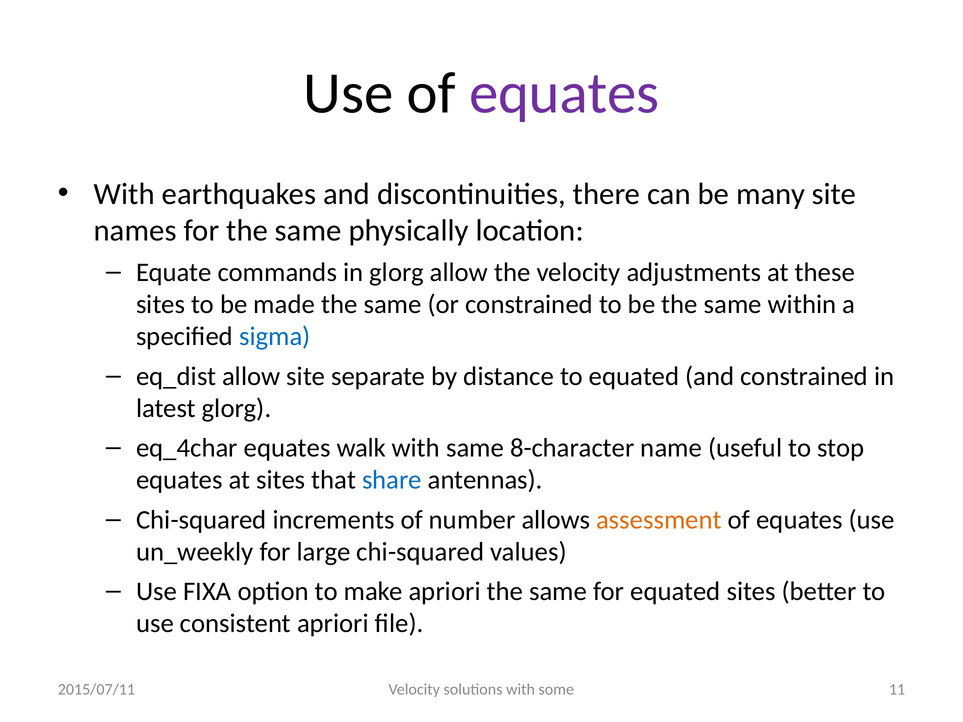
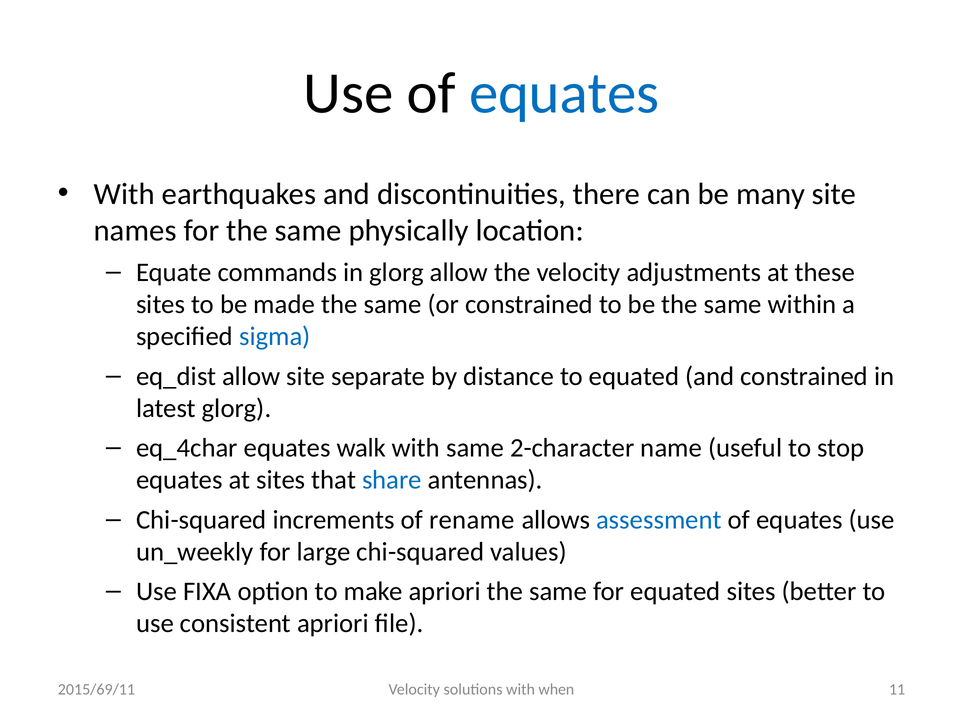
equates at (564, 93) colour: purple -> blue
8-character: 8-character -> 2-character
number: number -> rename
assessment colour: orange -> blue
some: some -> when
2015/07/11: 2015/07/11 -> 2015/69/11
